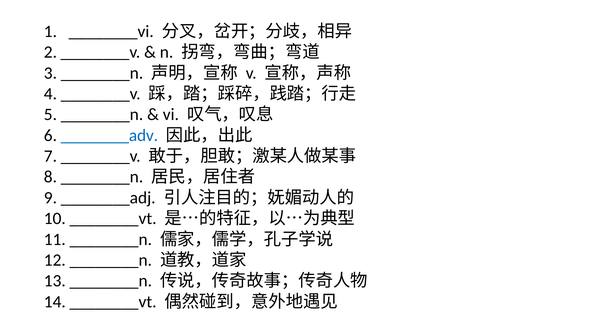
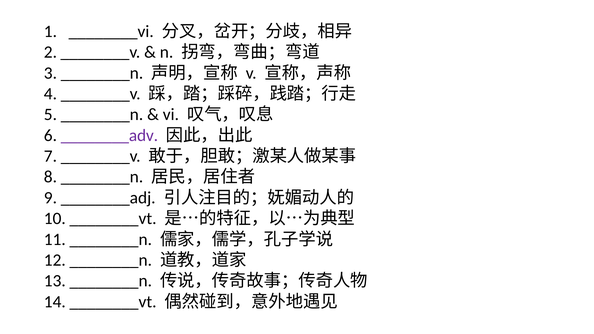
________adv colour: blue -> purple
